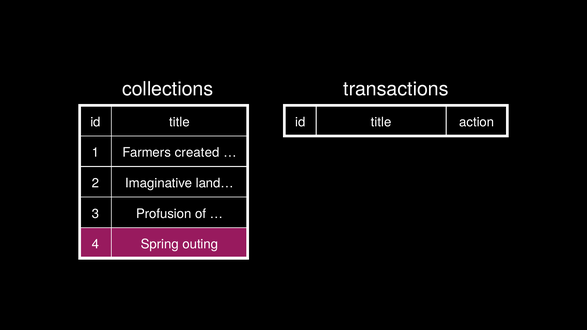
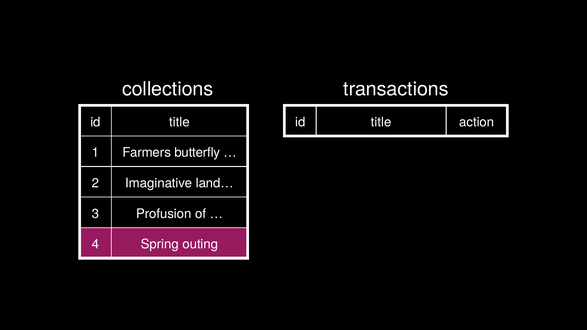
created: created -> butterfly
